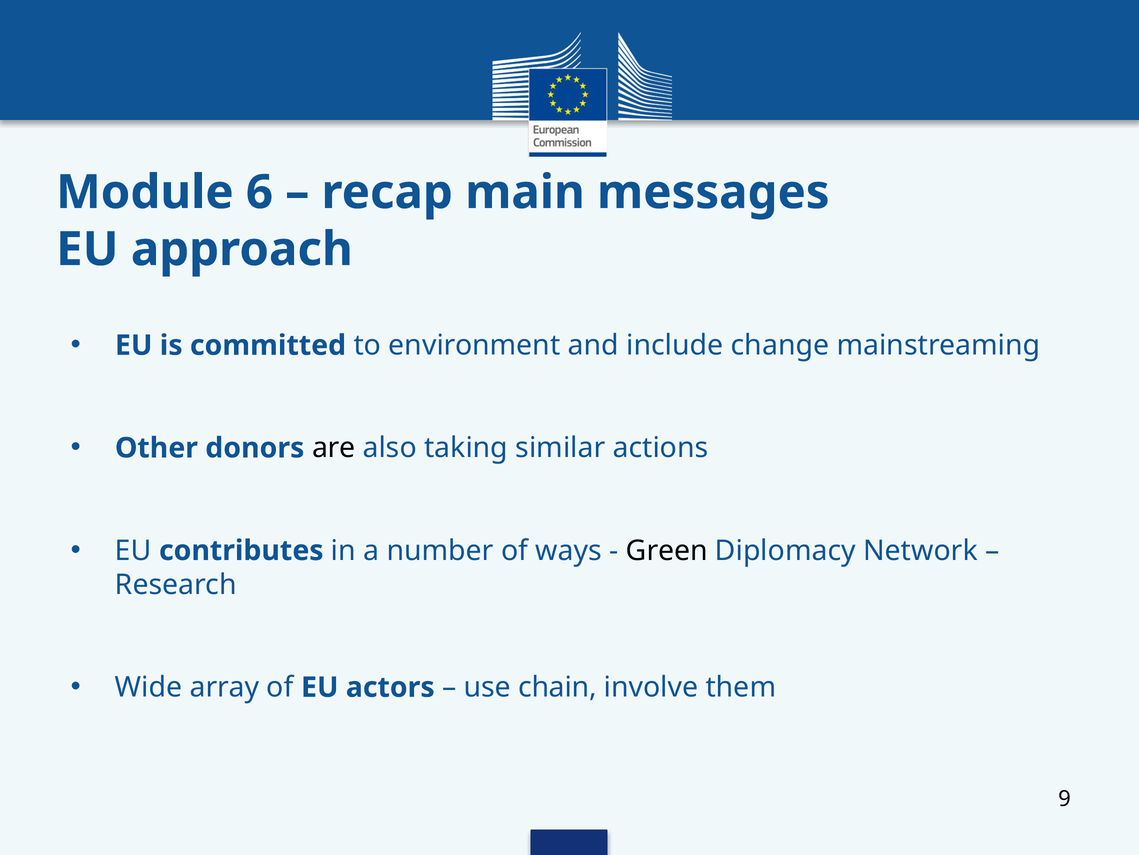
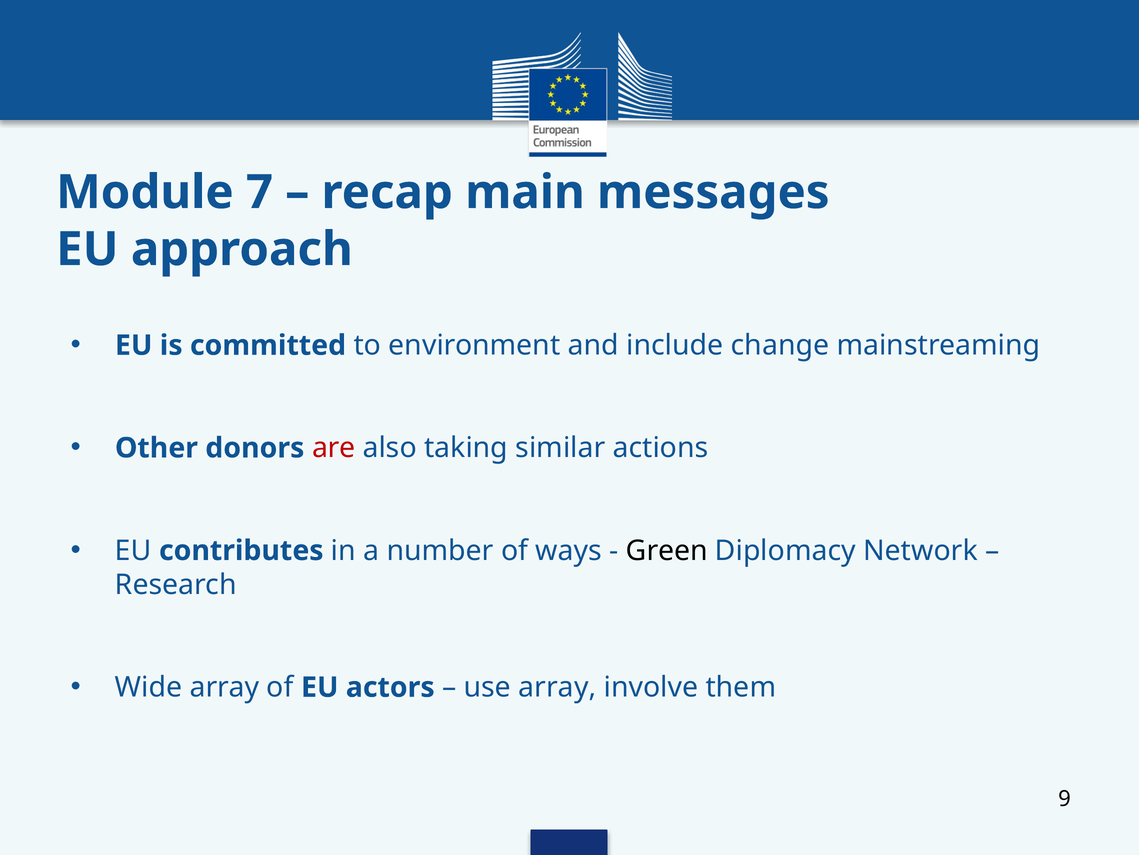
6: 6 -> 7
are colour: black -> red
use chain: chain -> array
